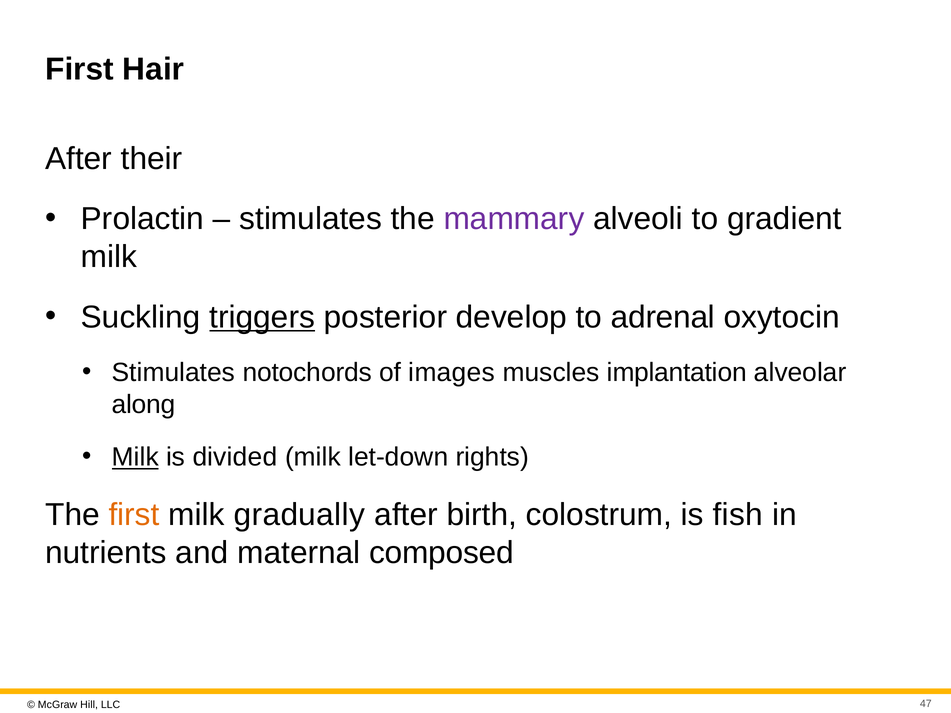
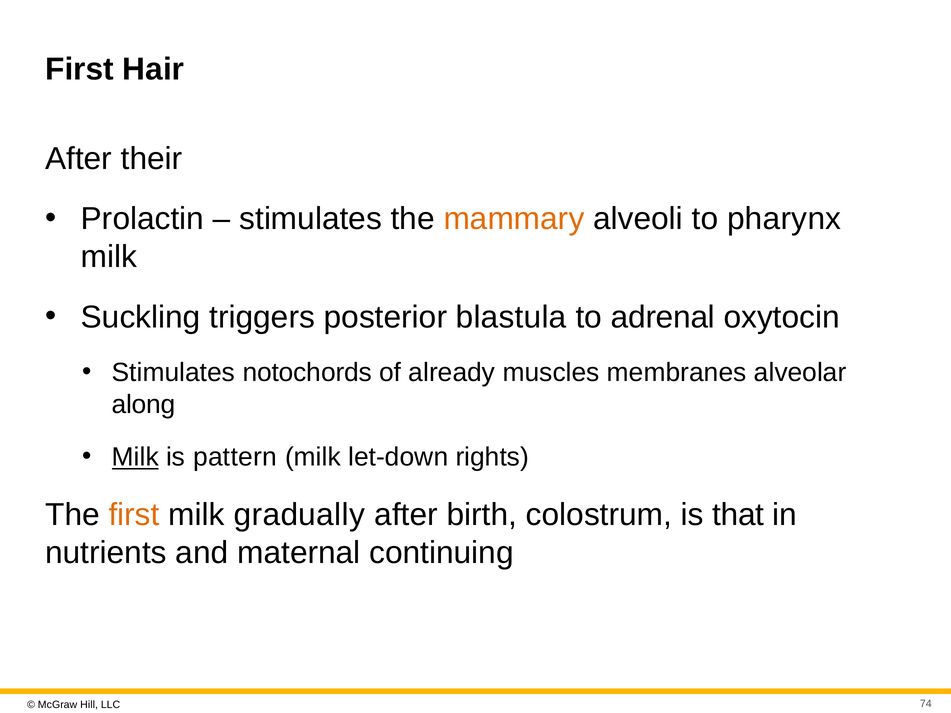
mammary colour: purple -> orange
gradient: gradient -> pharynx
triggers underline: present -> none
develop: develop -> blastula
images: images -> already
implantation: implantation -> membranes
divided: divided -> pattern
fish: fish -> that
composed: composed -> continuing
47: 47 -> 74
